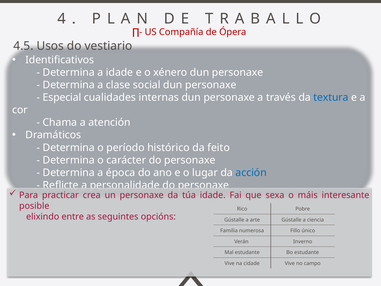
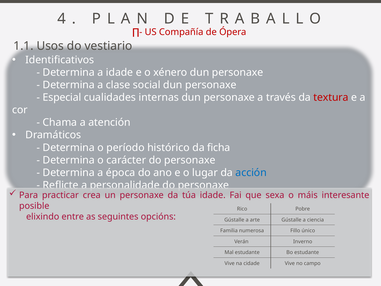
4.5: 4.5 -> 1.1
textura colour: blue -> red
feito: feito -> ficha
